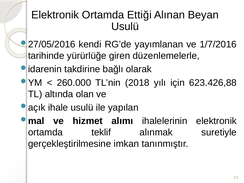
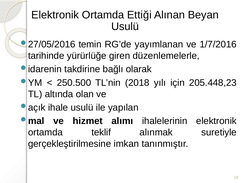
kendi: kendi -> temin
260.000: 260.000 -> 250.500
623.426,88: 623.426,88 -> 205.448,23
